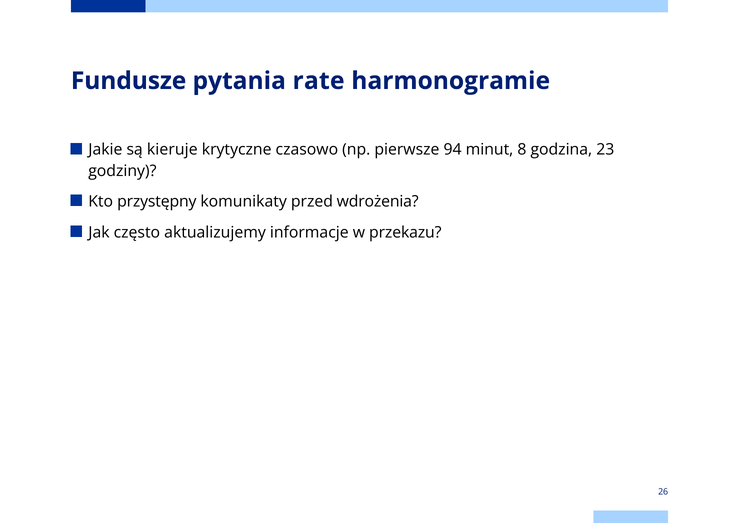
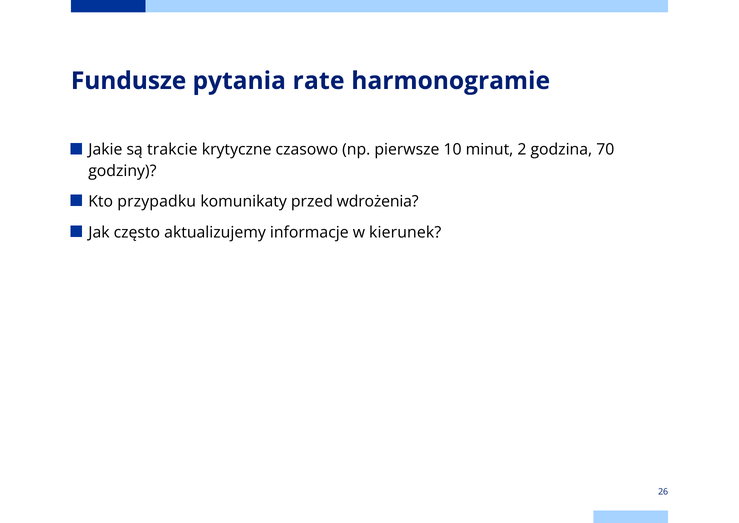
kieruje: kieruje -> trakcie
94: 94 -> 10
8: 8 -> 2
23: 23 -> 70
przystępny: przystępny -> przypadku
przekazu: przekazu -> kierunek
